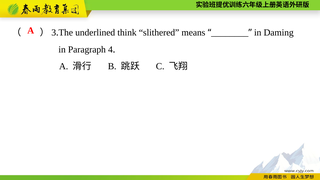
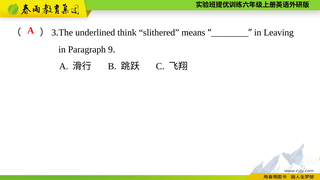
Daming: Daming -> Leaving
4: 4 -> 9
